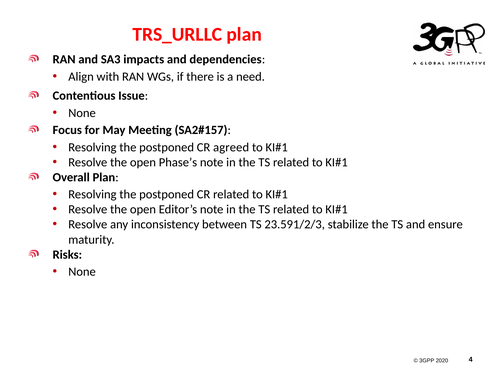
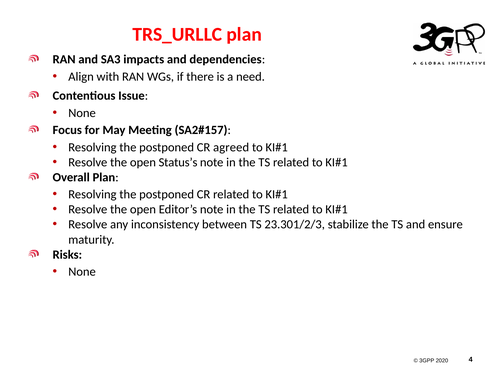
Phase’s: Phase’s -> Status’s
23.591/2/3: 23.591/2/3 -> 23.301/2/3
